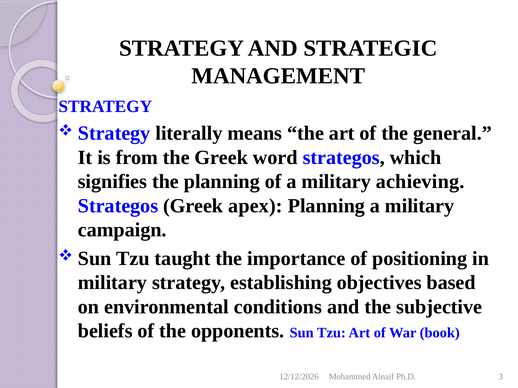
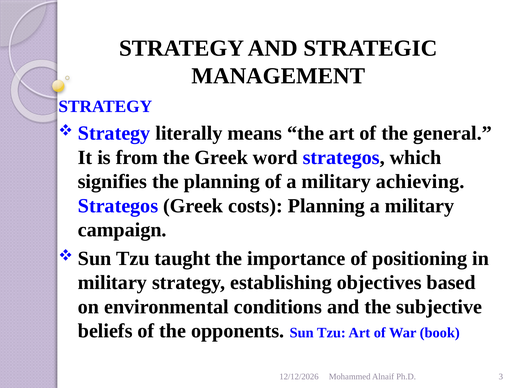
apex: apex -> costs
